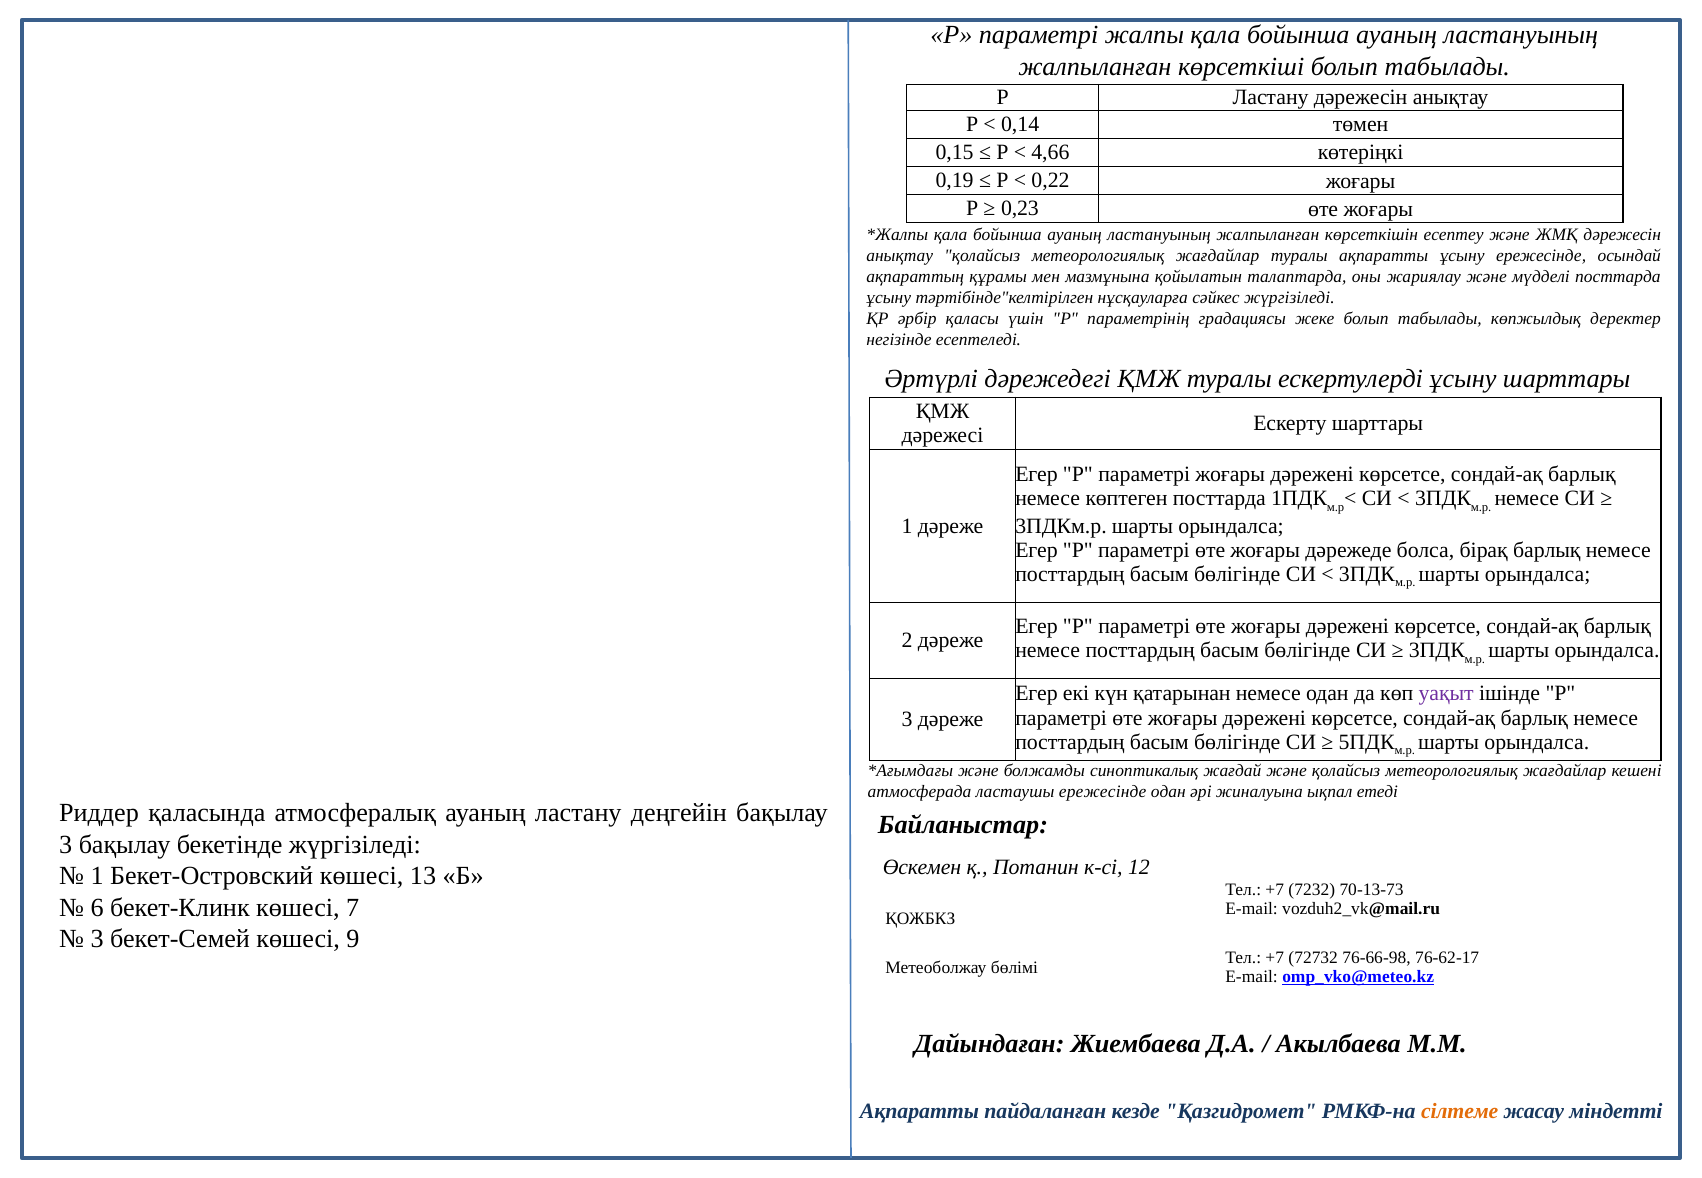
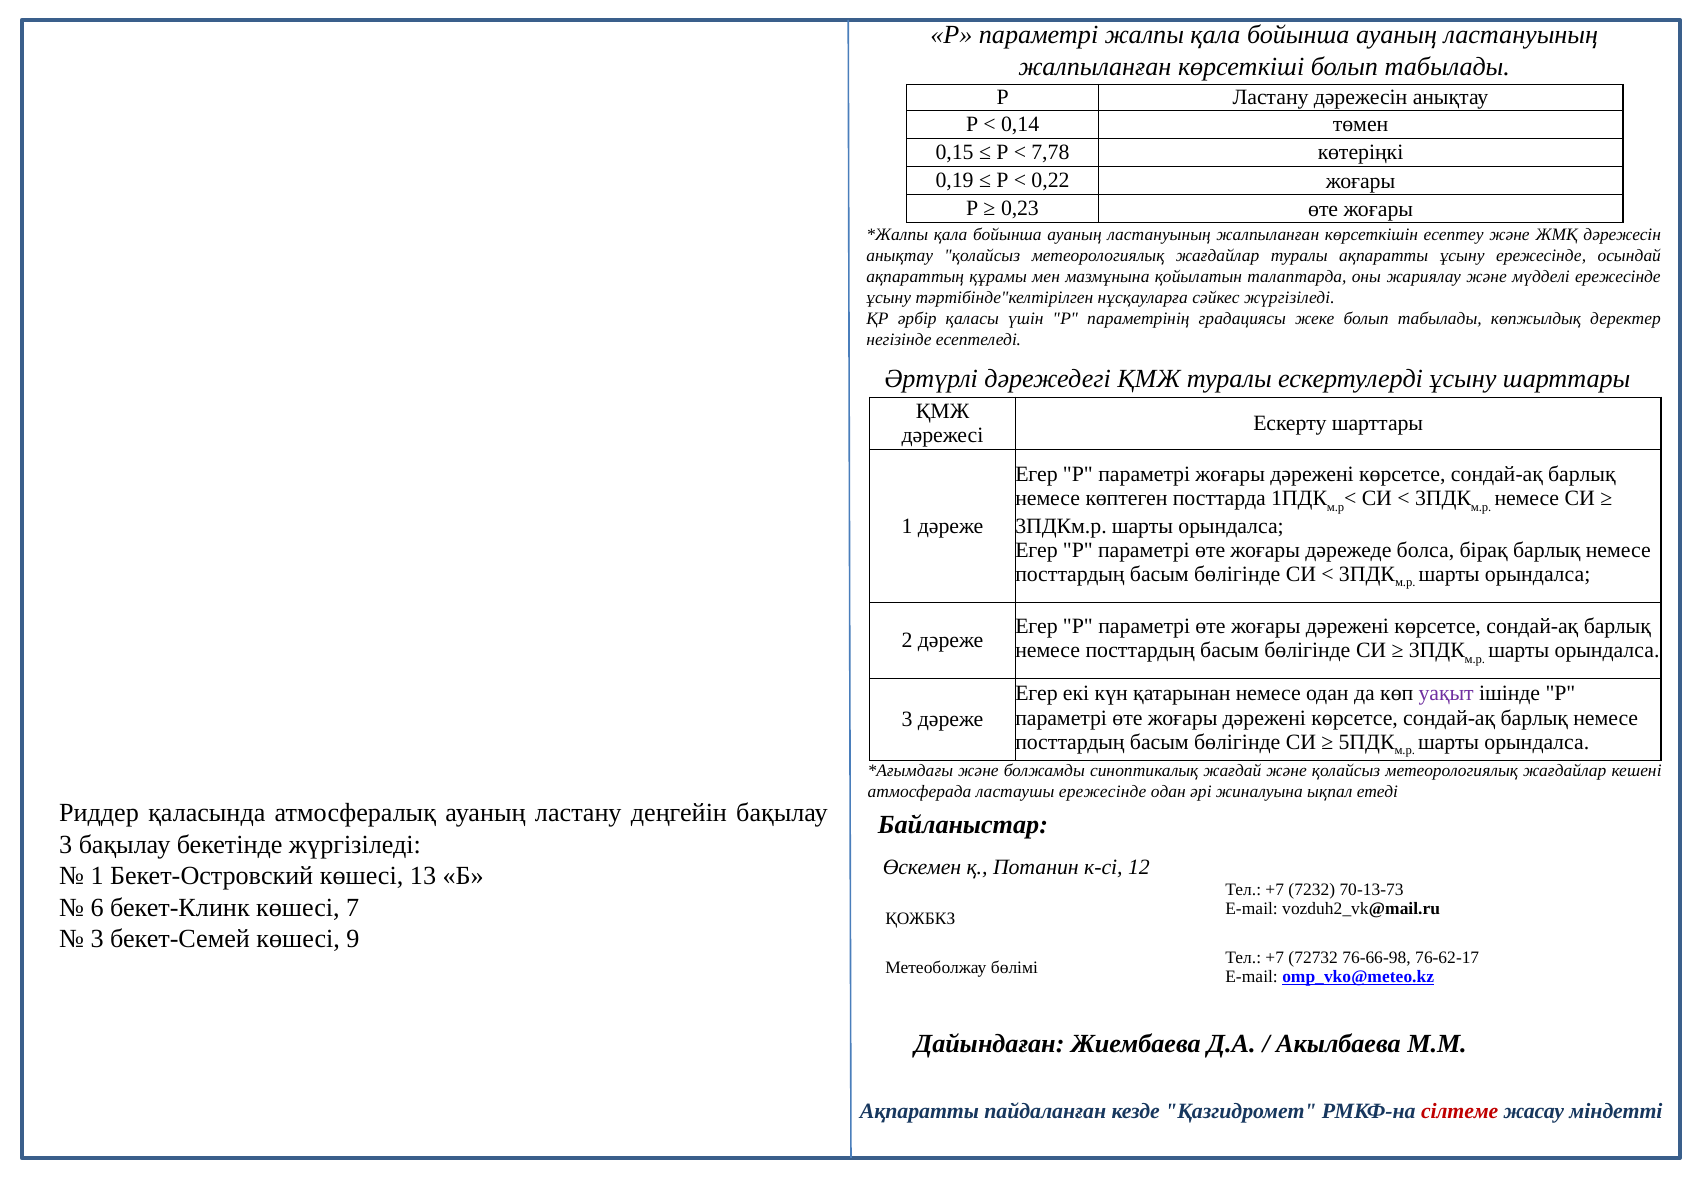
4,66: 4,66 -> 7,78
мүдделі посттарда: посттарда -> ережесінде
сілтеме colour: orange -> red
